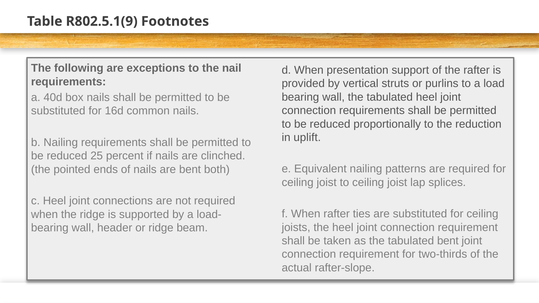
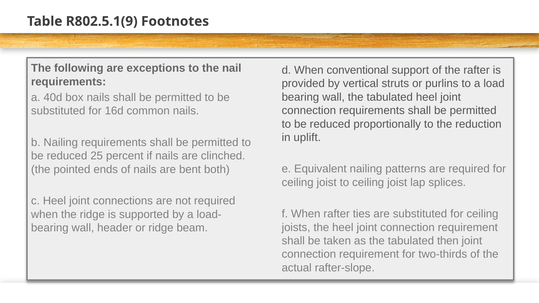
presentation: presentation -> conventional
tabulated bent: bent -> then
